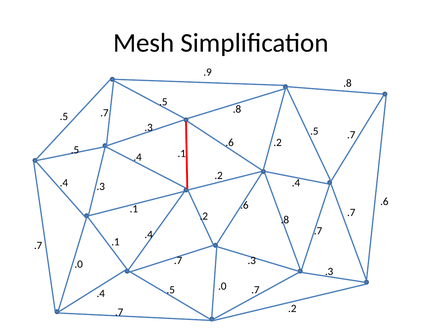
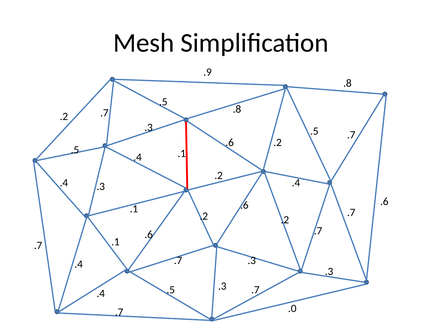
.5 at (64, 116): .5 -> .2
.8 at (285, 220): .8 -> .2
.4 at (149, 234): .4 -> .6
.0 at (79, 264): .0 -> .4
.0 at (222, 286): .0 -> .3
.2 at (292, 308): .2 -> .0
